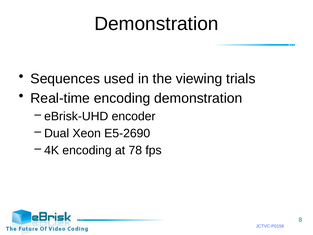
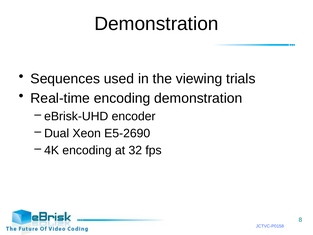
78: 78 -> 32
